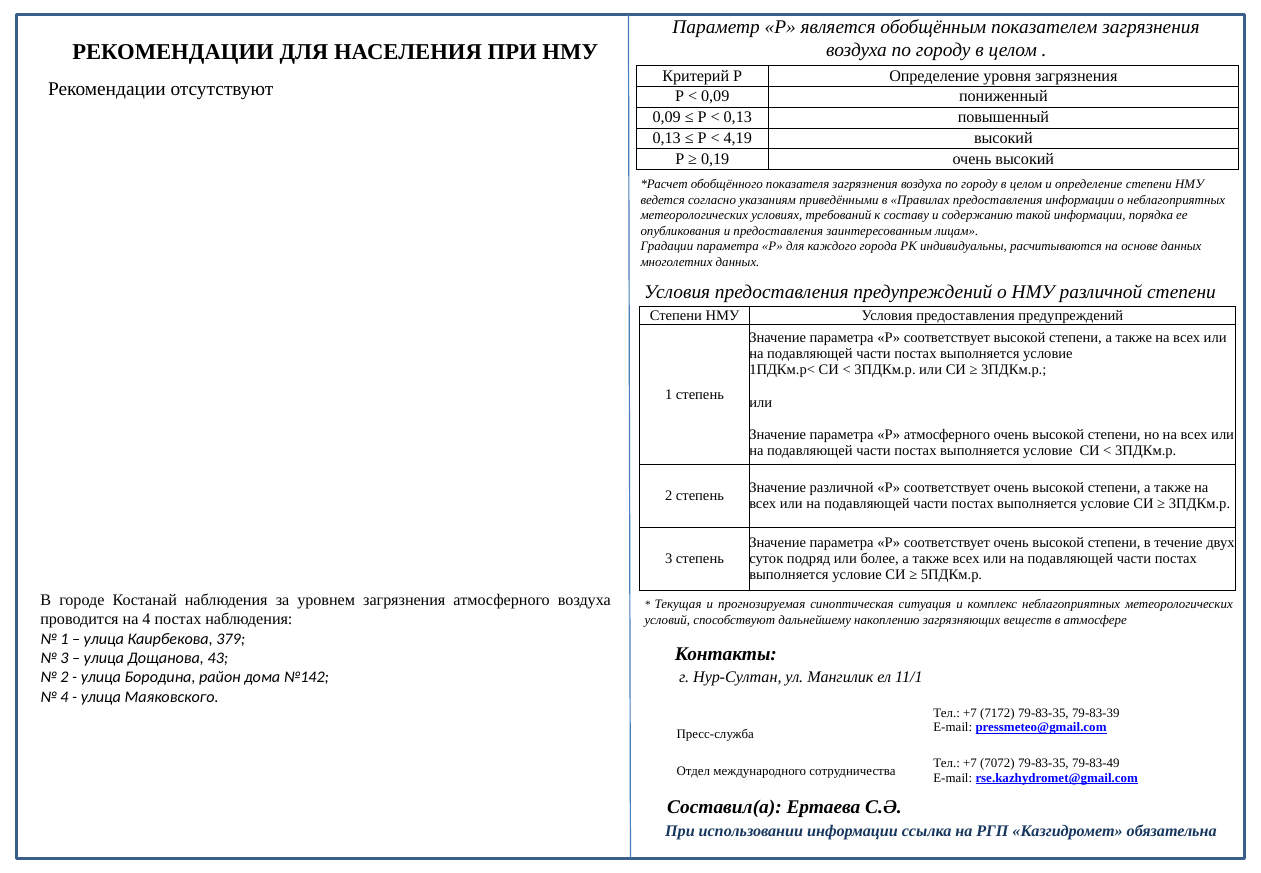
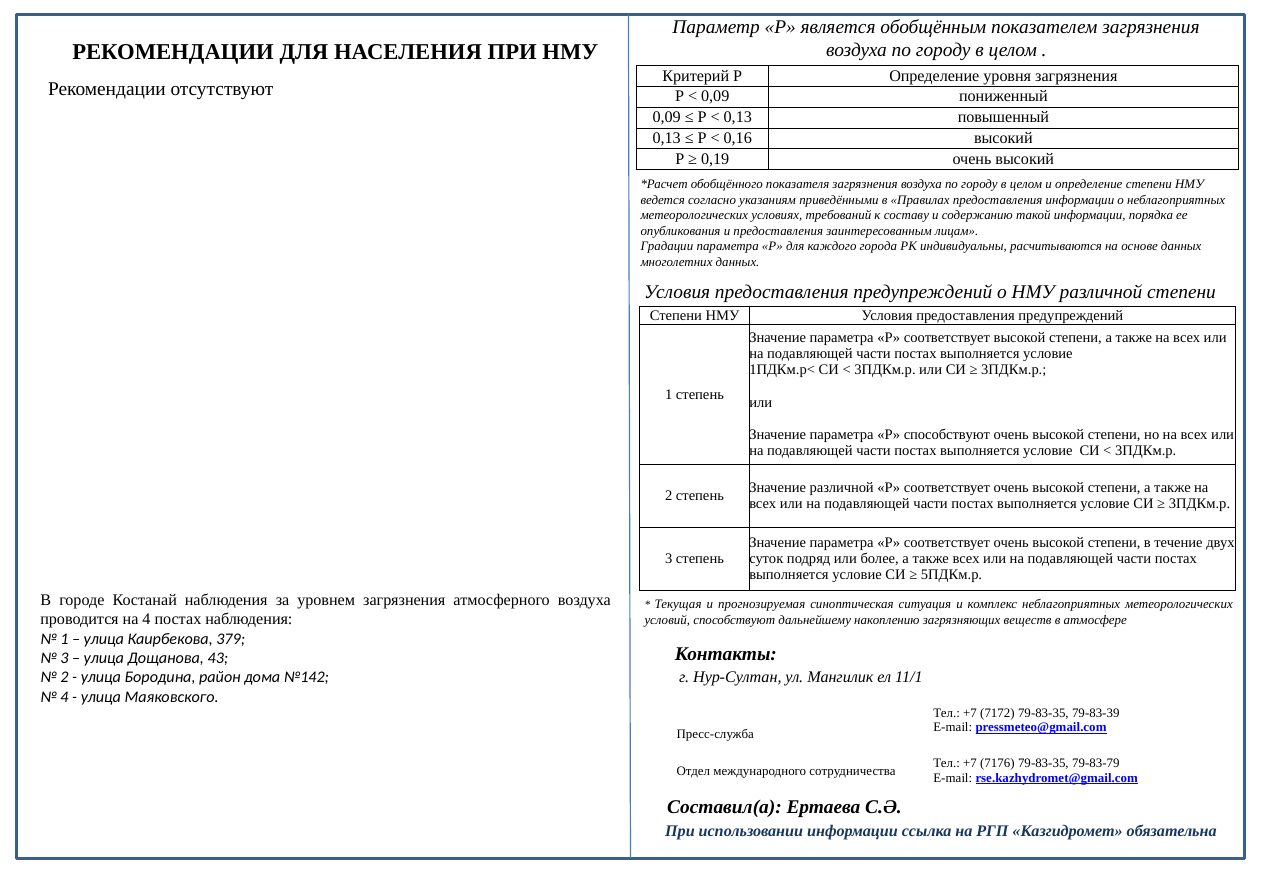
4,19: 4,19 -> 0,16
Р атмосферного: атмосферного -> способствуют
7072: 7072 -> 7176
79-83-49: 79-83-49 -> 79-83-79
